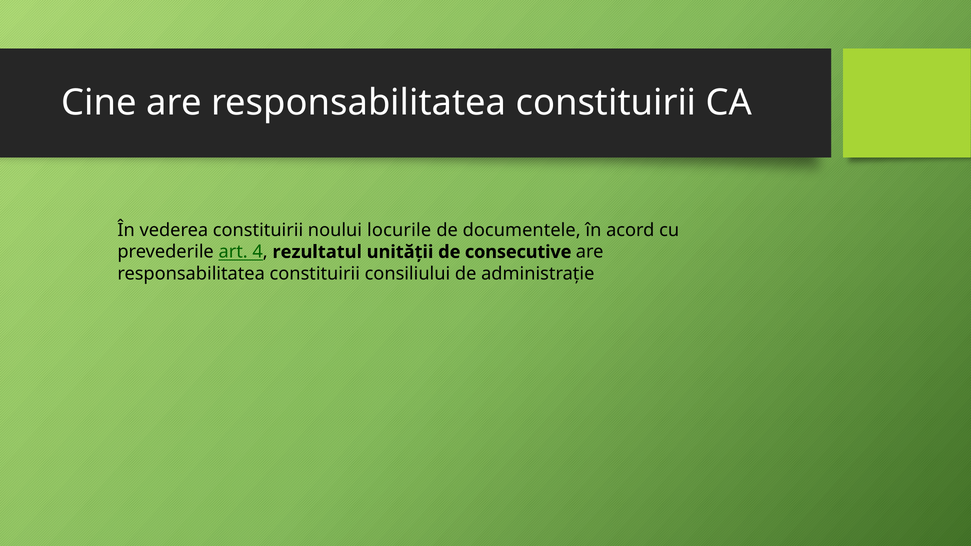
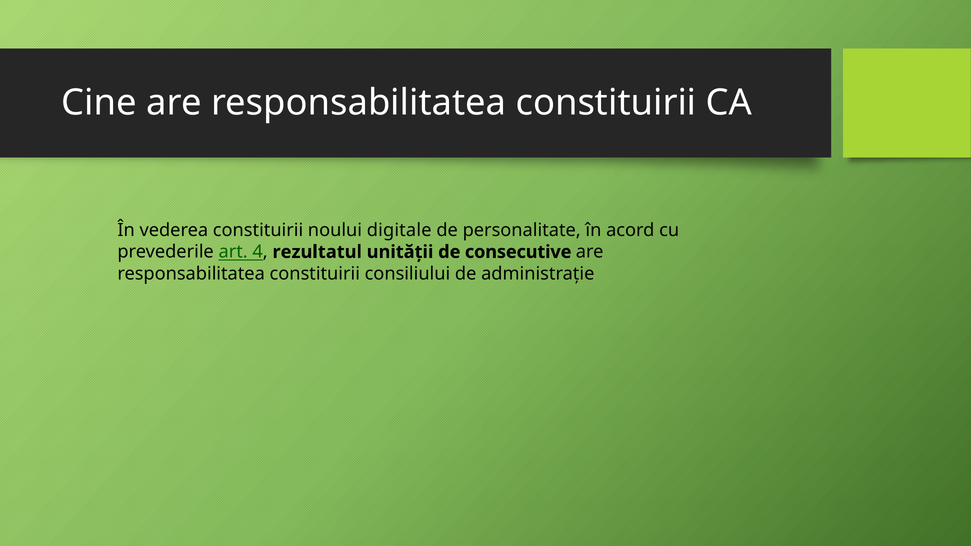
locurile: locurile -> digitale
documentele: documentele -> personalitate
